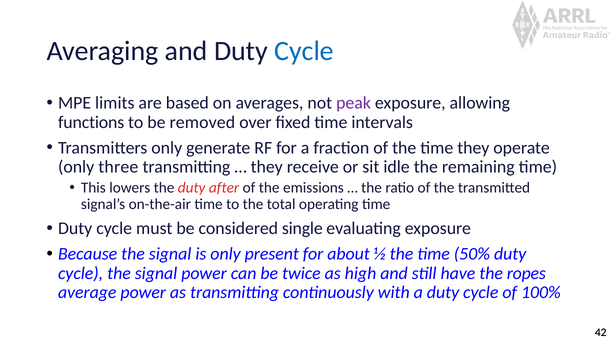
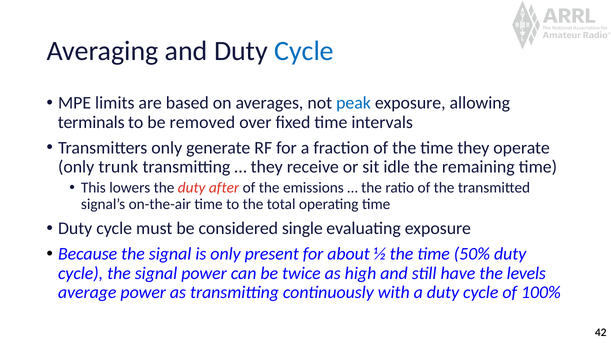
peak colour: purple -> blue
functions: functions -> terminals
three: three -> trunk
ropes: ropes -> levels
